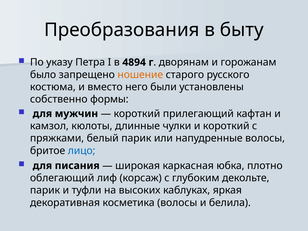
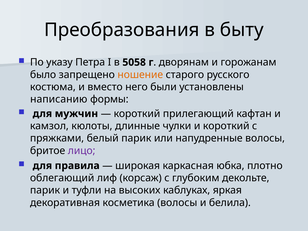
4894: 4894 -> 5058
собственно: собственно -> написанию
лицо colour: blue -> purple
писания: писания -> правила
